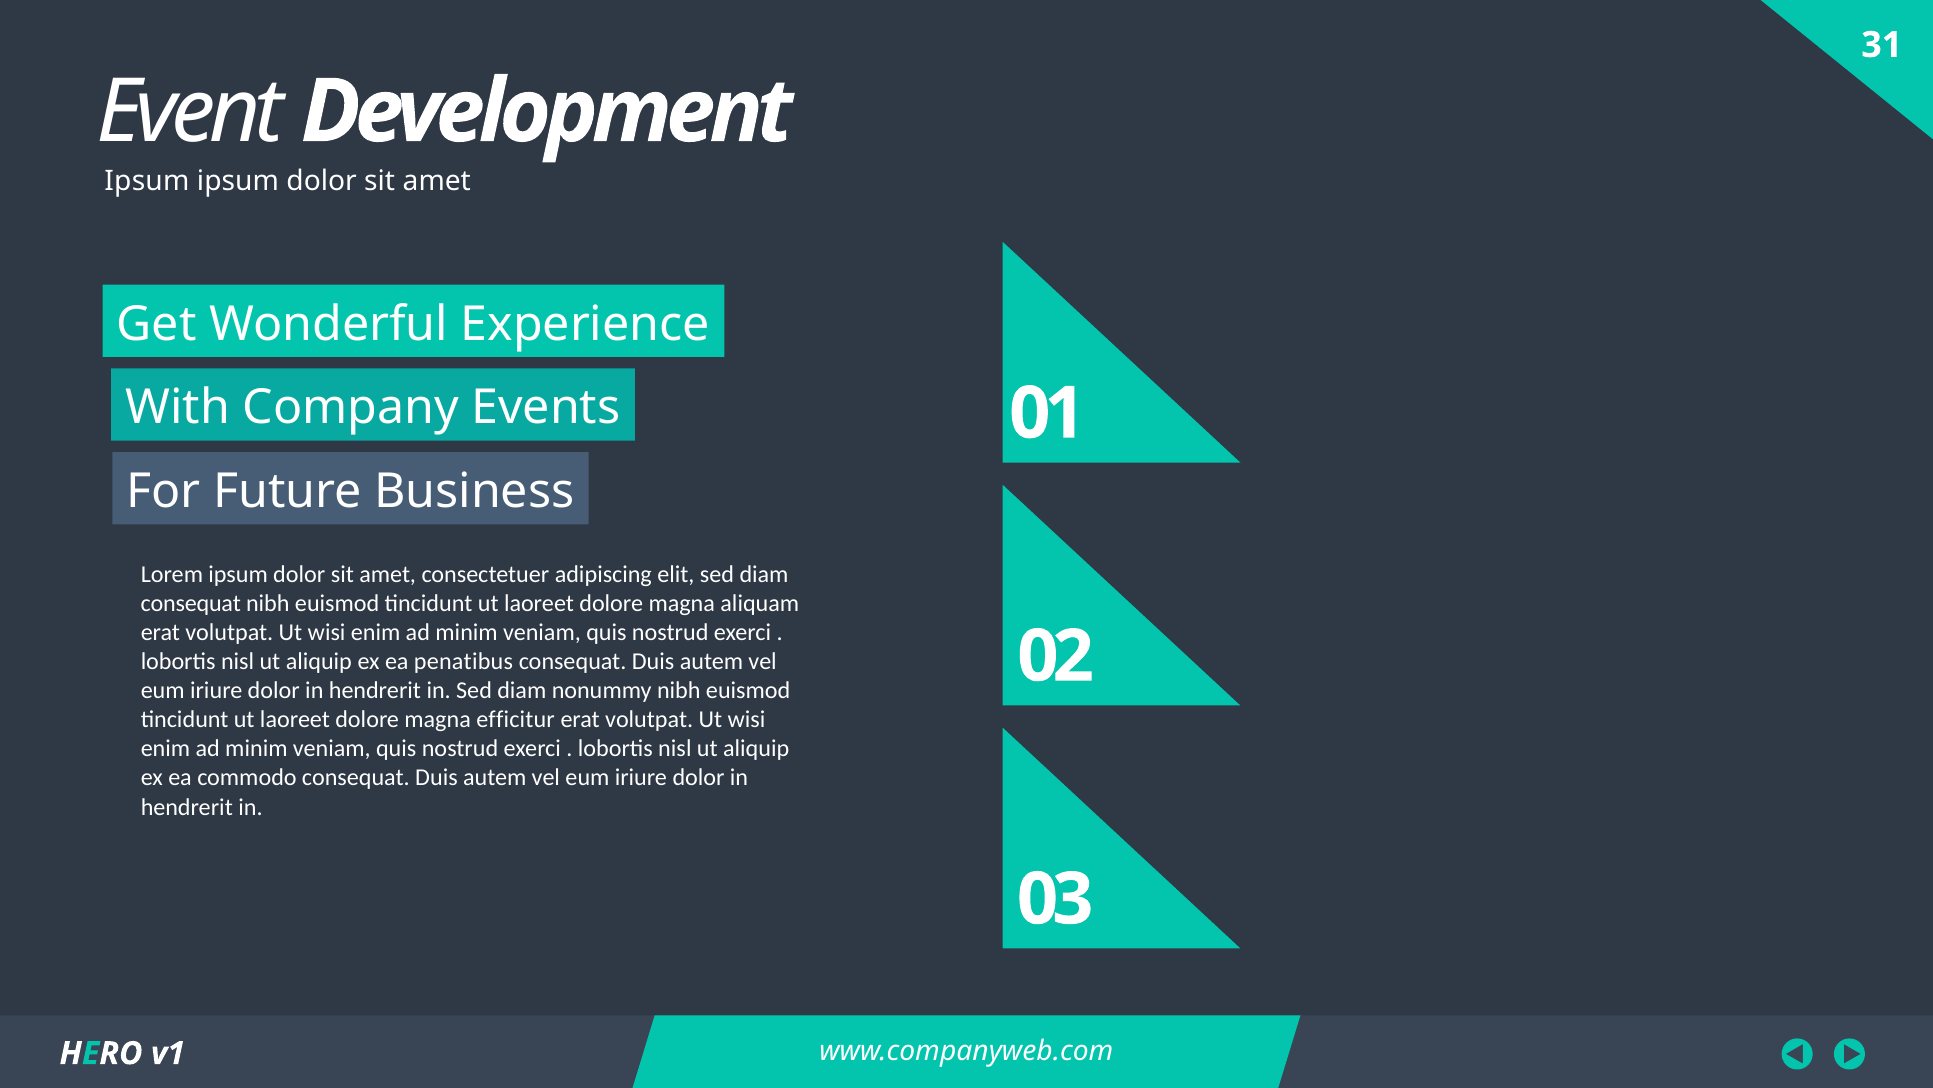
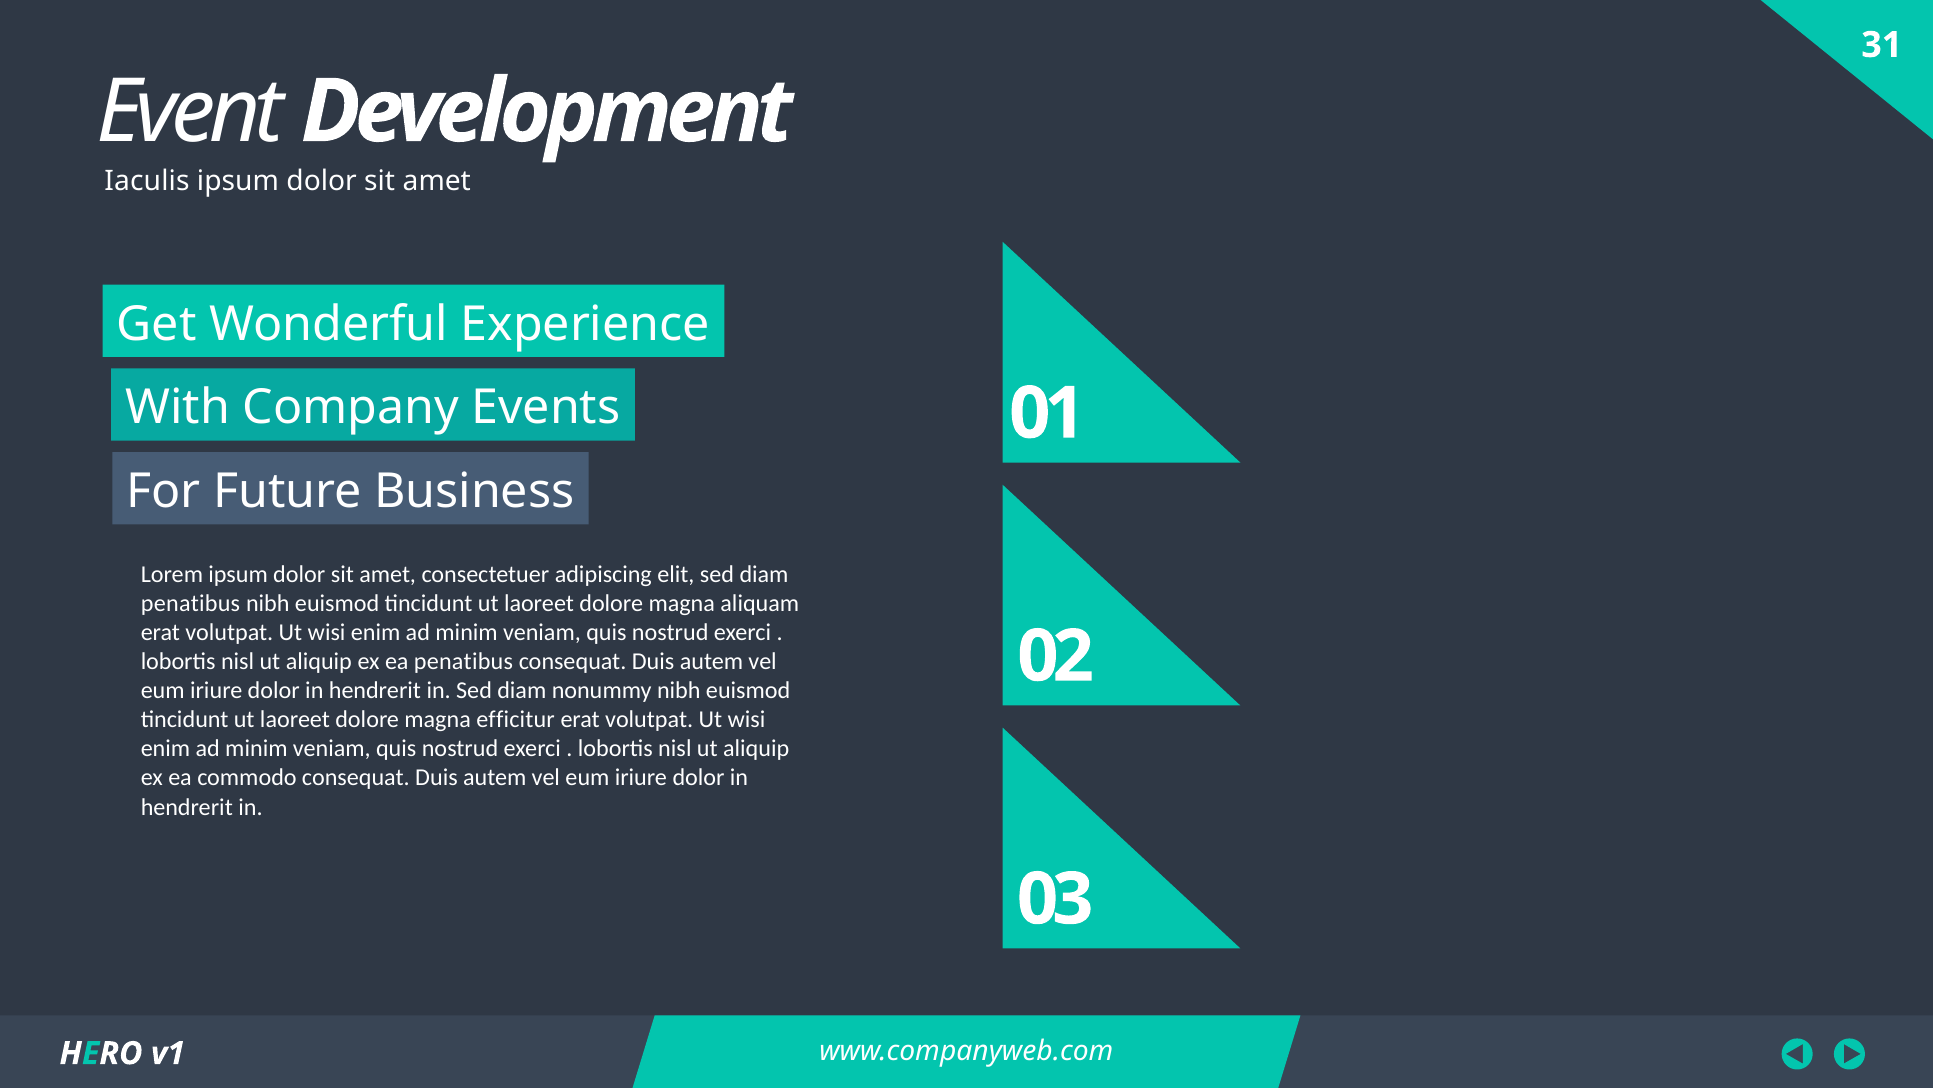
Ipsum at (147, 181): Ipsum -> Iaculis
consequat at (191, 604): consequat -> penatibus
